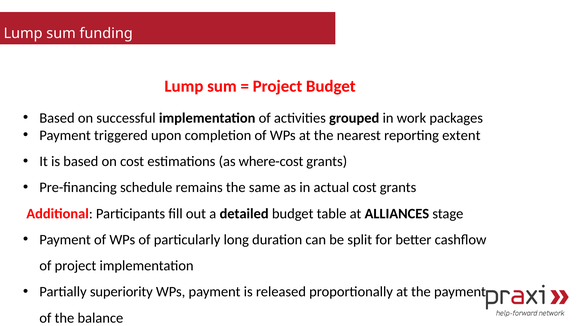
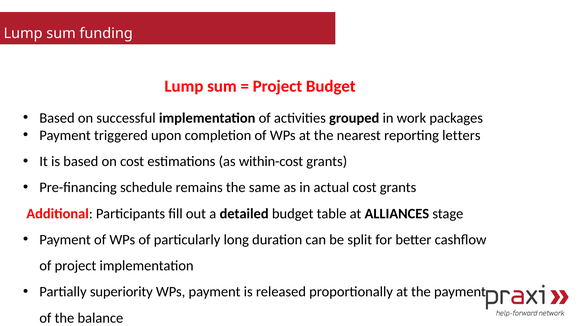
extent: extent -> letters
where-cost: where-cost -> within-cost
